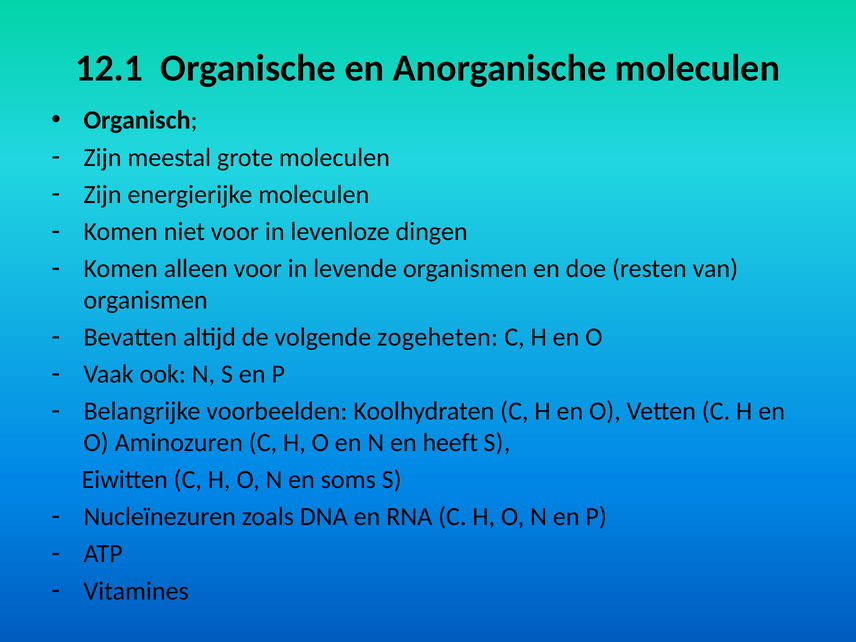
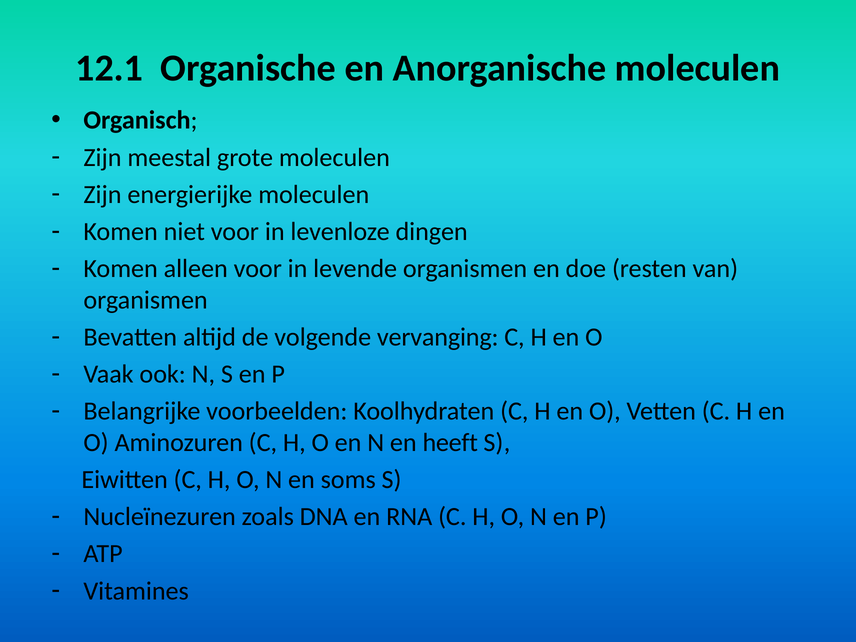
zogeheten: zogeheten -> vervanging
